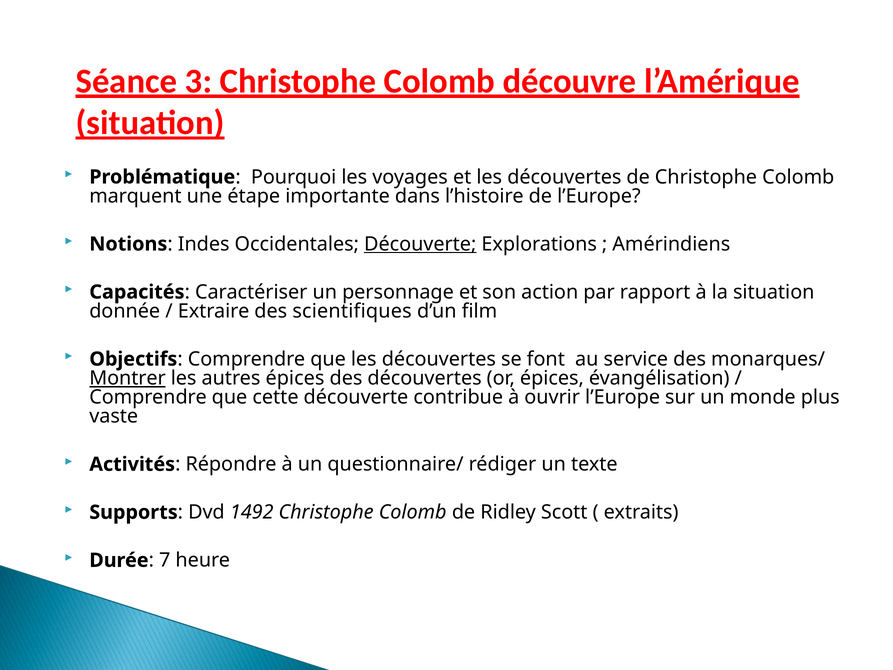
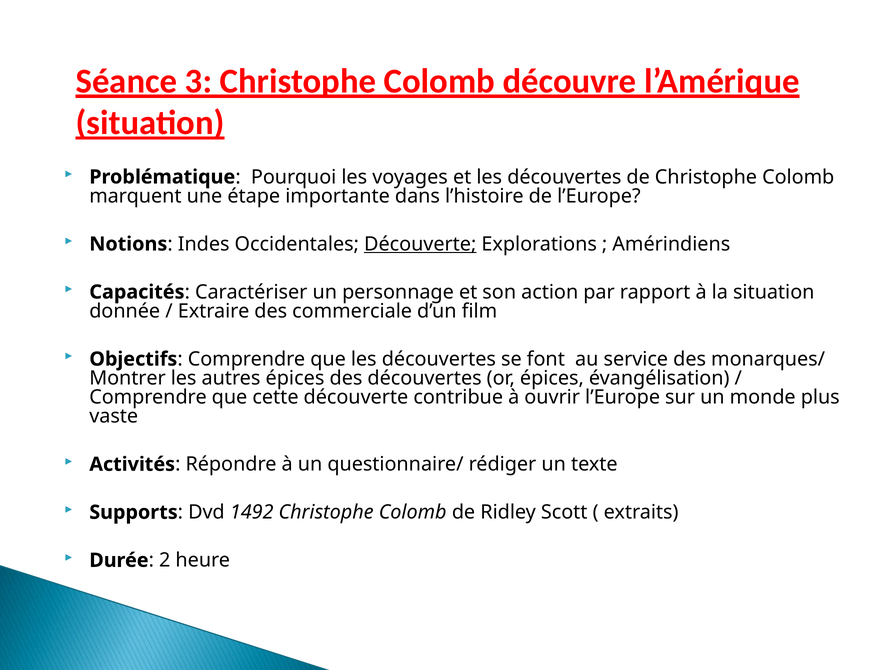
scientifiques: scientifiques -> commerciale
Montrer underline: present -> none
7: 7 -> 2
